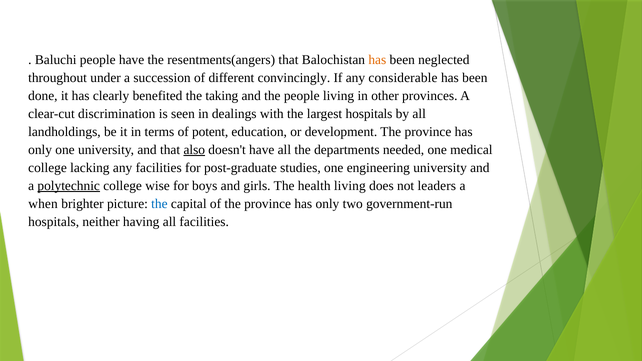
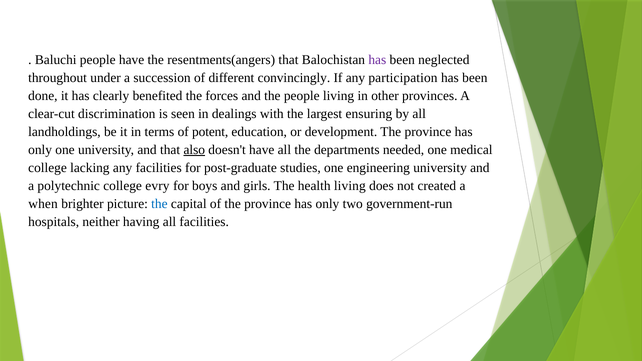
has at (377, 60) colour: orange -> purple
considerable: considerable -> participation
taking: taking -> forces
largest hospitals: hospitals -> ensuring
polytechnic underline: present -> none
wise: wise -> evry
leaders: leaders -> created
